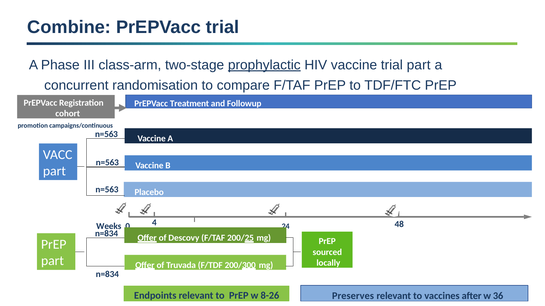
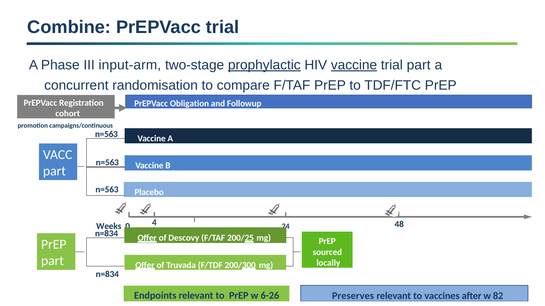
class-arm: class-arm -> input-arm
vaccine at (354, 65) underline: none -> present
Treatment: Treatment -> Obligation
8-26: 8-26 -> 6-26
36: 36 -> 82
